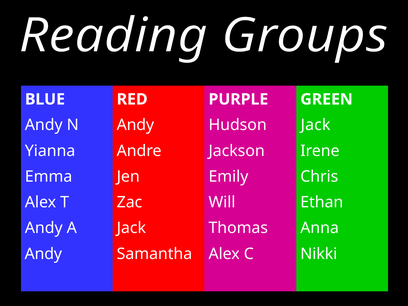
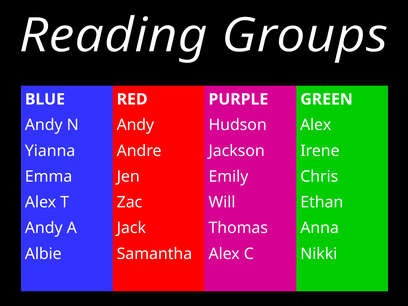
Hudson Jack: Jack -> Alex
Andy at (43, 254): Andy -> Albie
